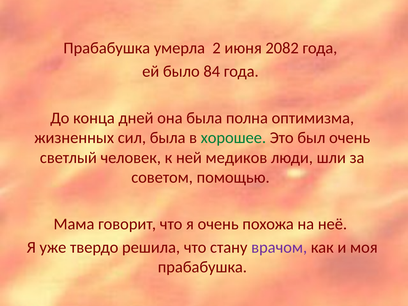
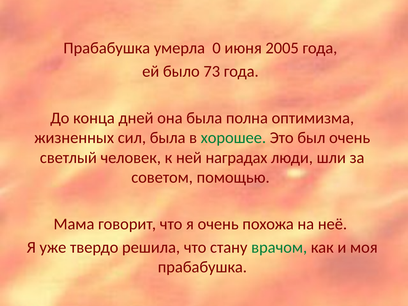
2: 2 -> 0
2082: 2082 -> 2005
84: 84 -> 73
медиков: медиков -> наградах
врачом colour: purple -> green
